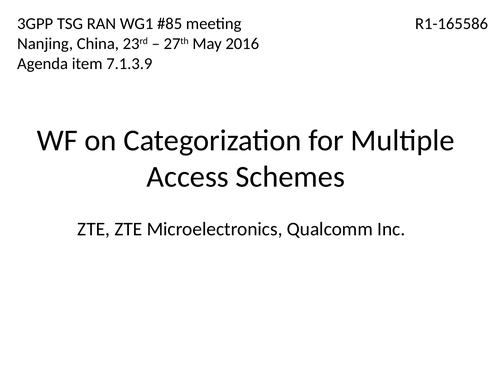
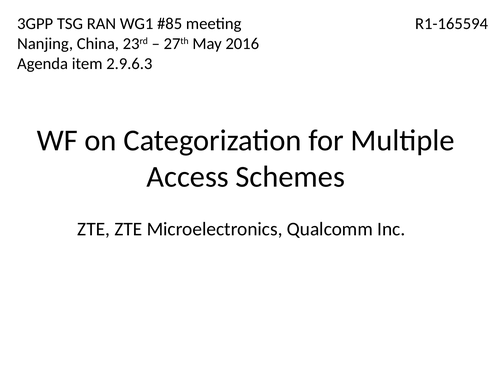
R1-165586: R1-165586 -> R1-165594
7.1.3.9: 7.1.3.9 -> 2.9.6.3
